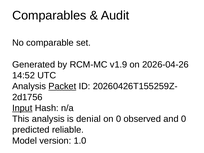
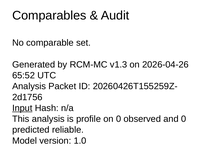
v1.9: v1.9 -> v1.3
14:52: 14:52 -> 65:52
Packet underline: present -> none
denial: denial -> profile
